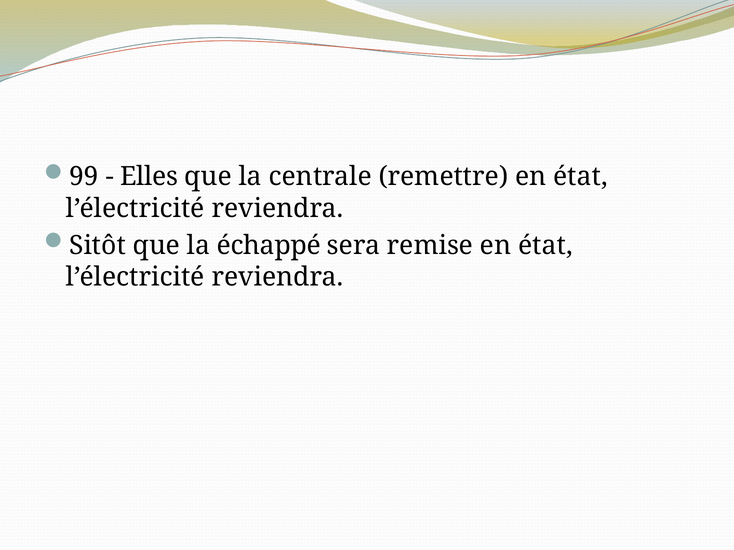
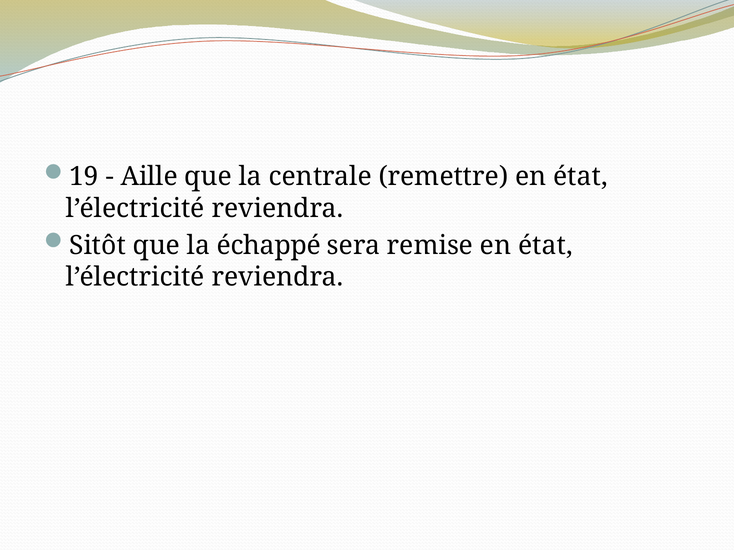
99: 99 -> 19
Elles: Elles -> Aille
